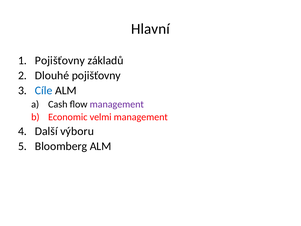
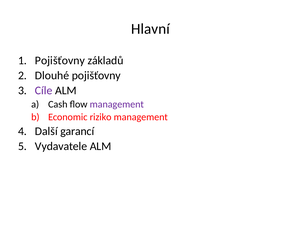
Cíle colour: blue -> purple
velmi: velmi -> riziko
výboru: výboru -> garancí
Bloomberg: Bloomberg -> Vydavatele
